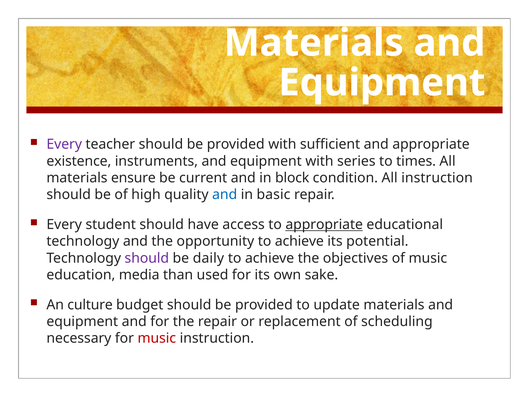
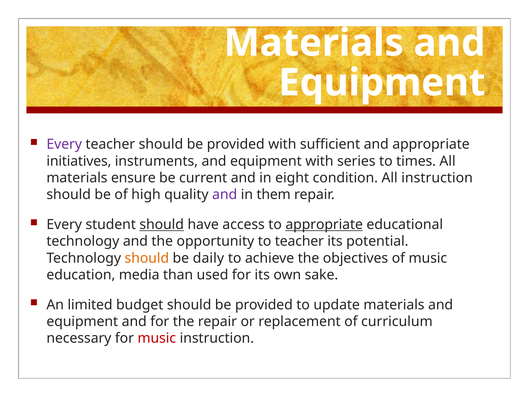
existence: existence -> initiatives
block: block -> eight
and at (225, 194) colour: blue -> purple
basic: basic -> them
should at (162, 224) underline: none -> present
opportunity to achieve: achieve -> teacher
should at (147, 258) colour: purple -> orange
culture: culture -> limited
scheduling: scheduling -> curriculum
